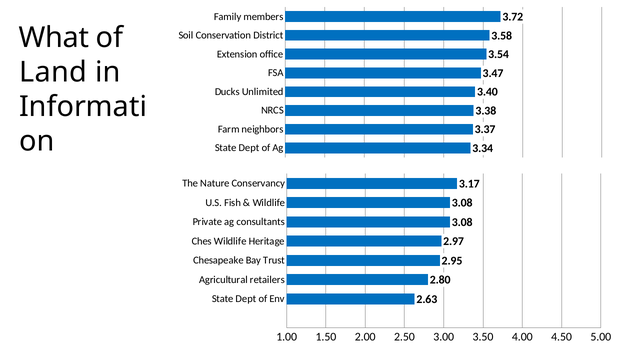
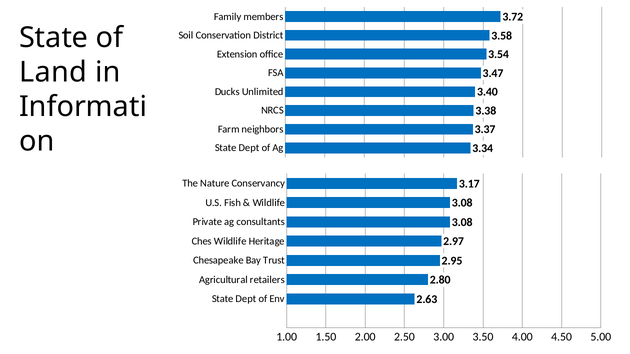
What at (54, 38): What -> State
